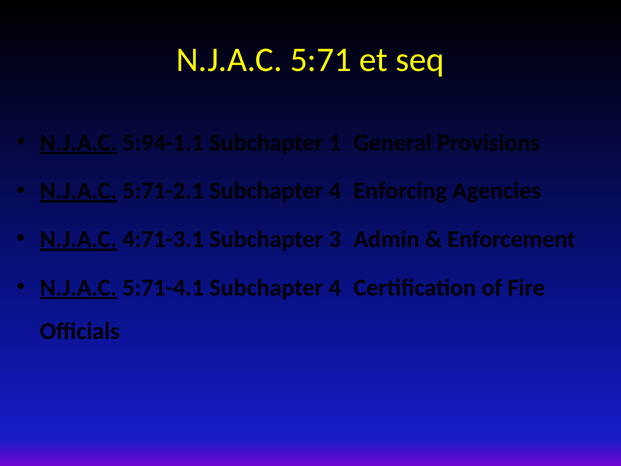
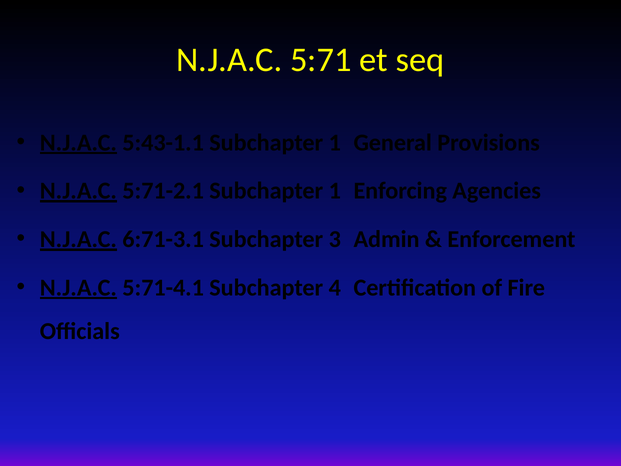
5:94-1.1: 5:94-1.1 -> 5:43-1.1
5:71-2.1 Subchapter 4: 4 -> 1
4:71-3.1: 4:71-3.1 -> 6:71-3.1
